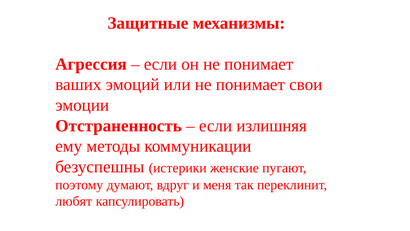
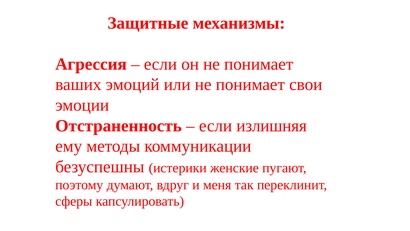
любят: любят -> сферы
